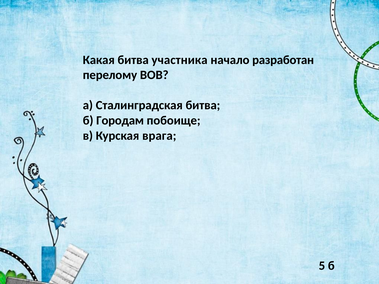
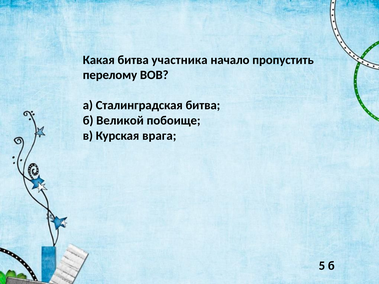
разработан: разработан -> пропустить
Городам: Городам -> Великой
